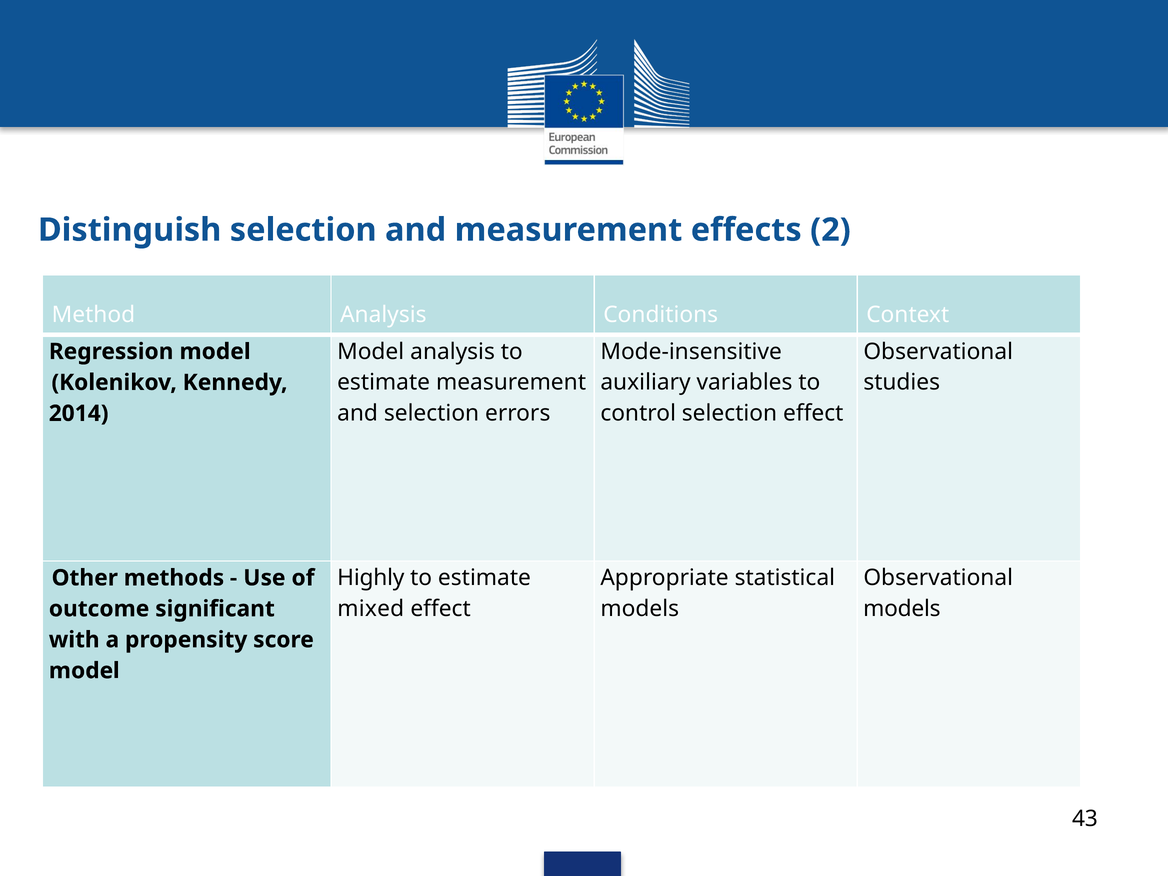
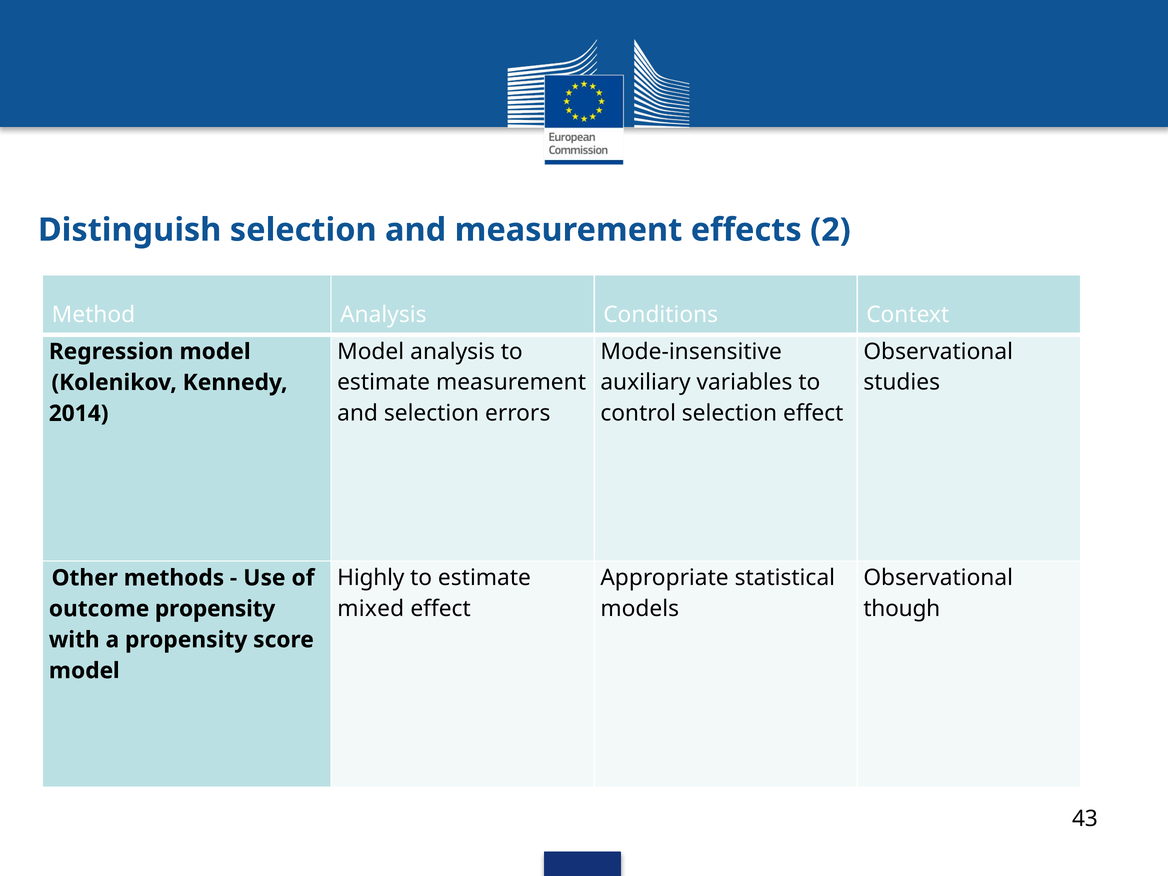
models at (902, 609): models -> though
outcome significant: significant -> propensity
